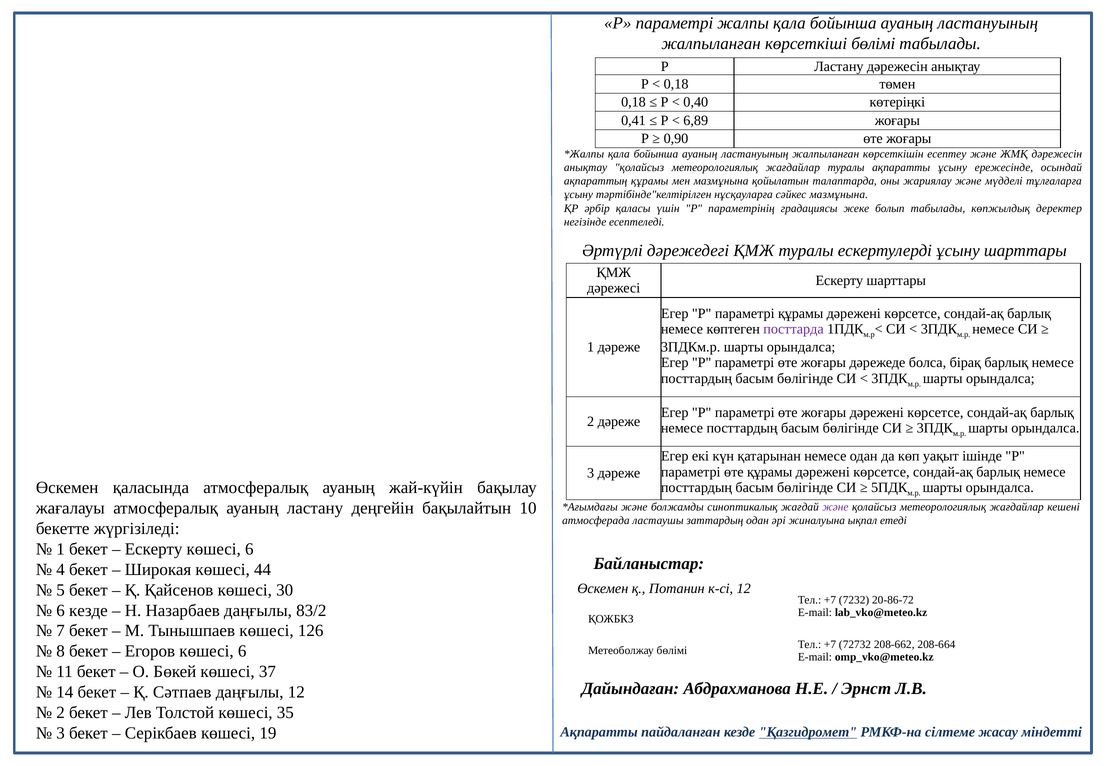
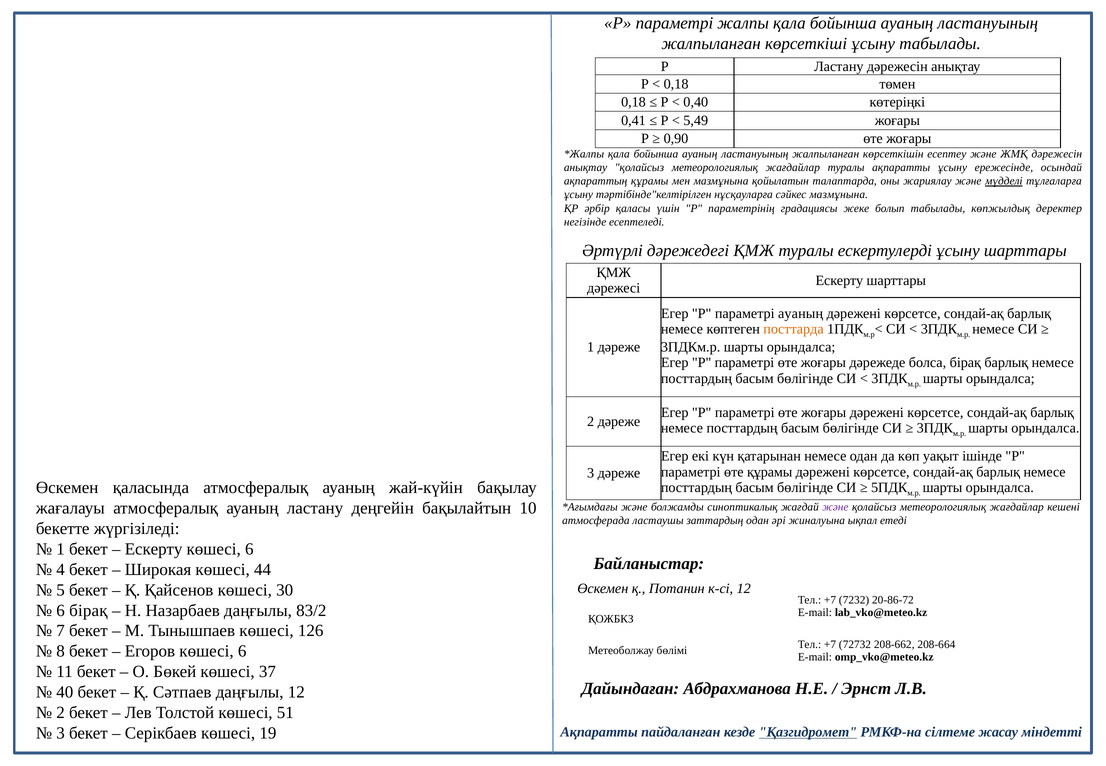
көрсеткіші бөлімі: бөлімі -> ұсыну
6,89: 6,89 -> 5,49
мүдделі underline: none -> present
параметрі құрамы: құрамы -> ауаның
посттарда colour: purple -> orange
6 кезде: кезде -> бірақ
14: 14 -> 40
35: 35 -> 51
